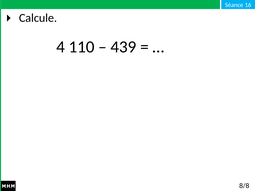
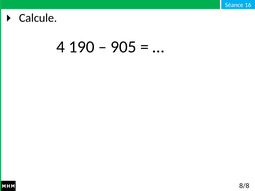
110: 110 -> 190
439: 439 -> 905
